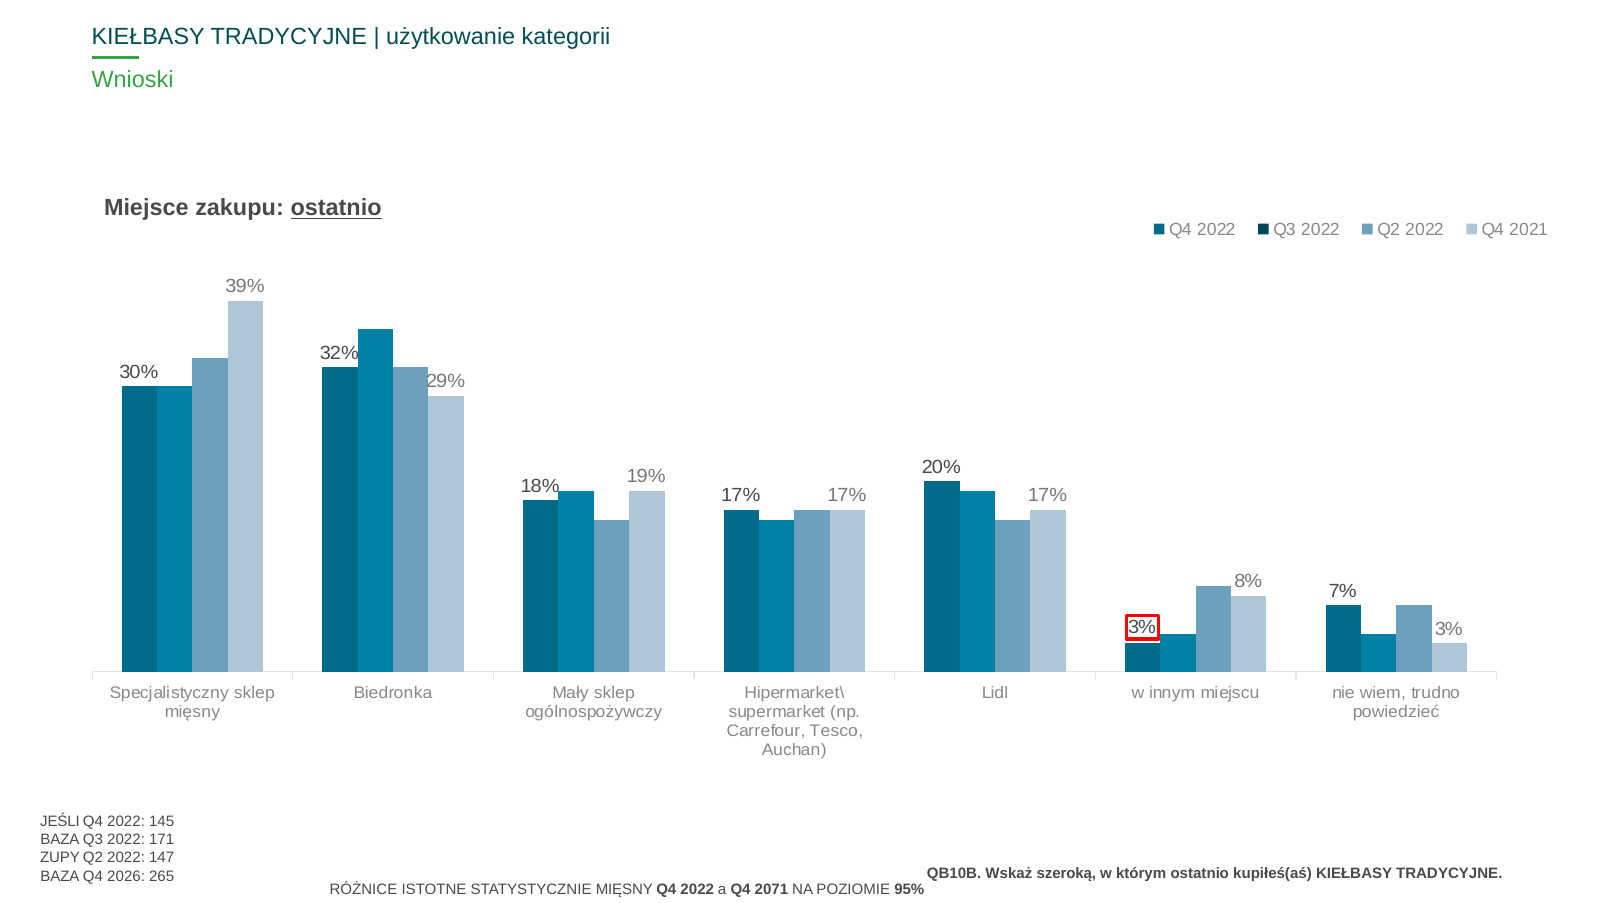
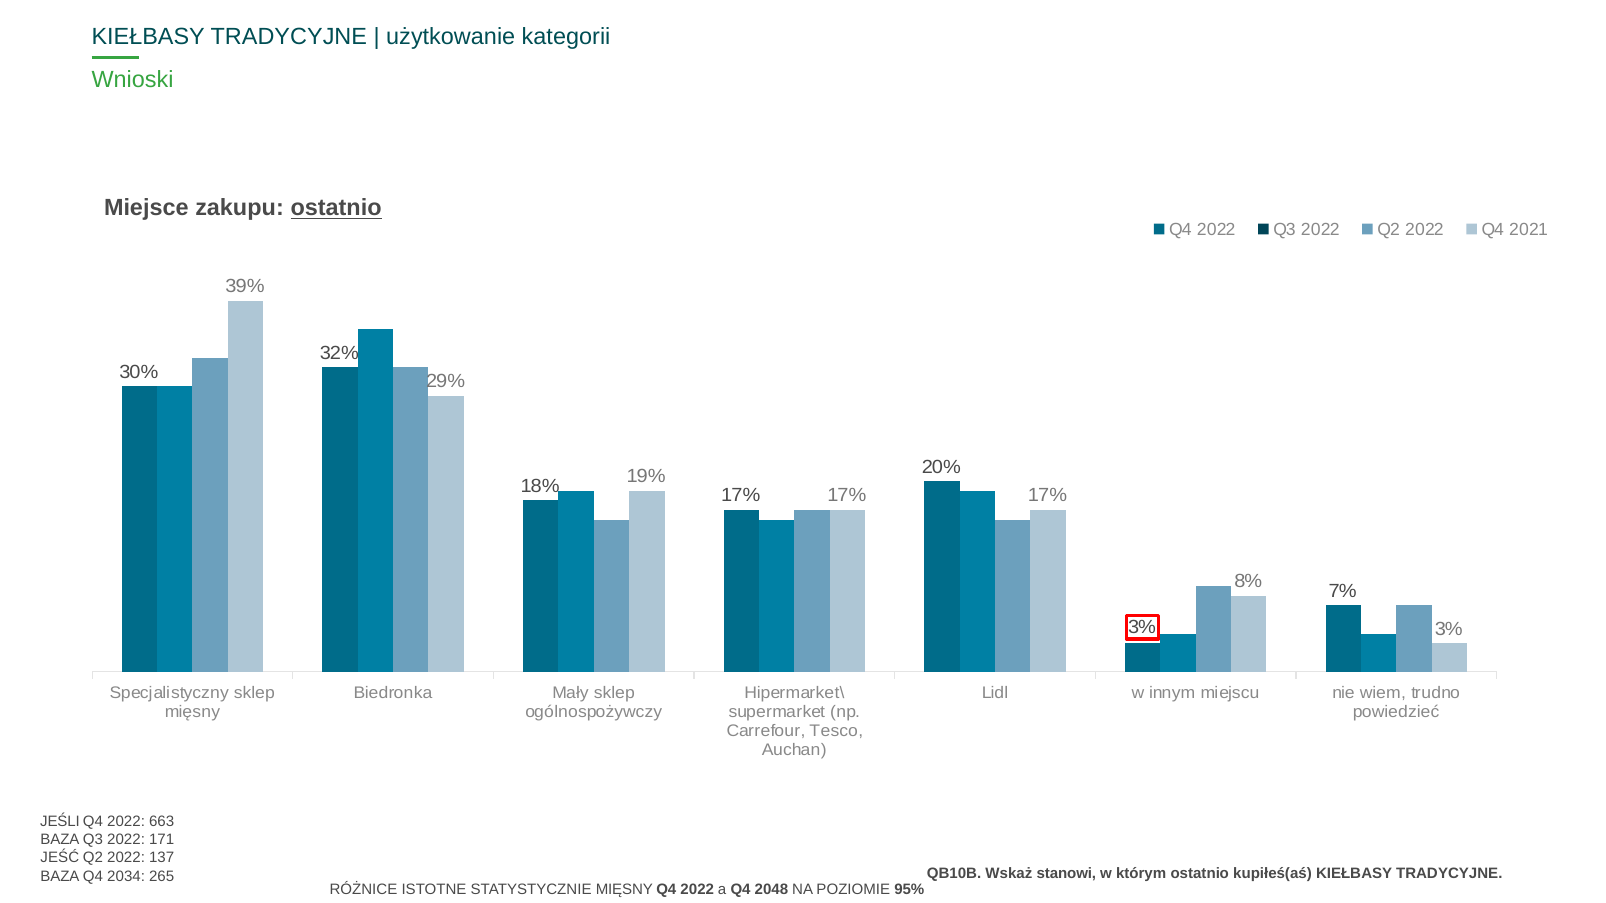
145: 145 -> 663
ZUPY: ZUPY -> JEŚĆ
147: 147 -> 137
szeroką: szeroką -> stanowi
2026: 2026 -> 2034
2071: 2071 -> 2048
